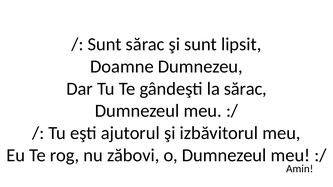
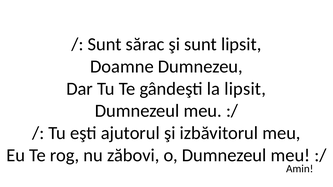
la sărac: sărac -> lipsit
